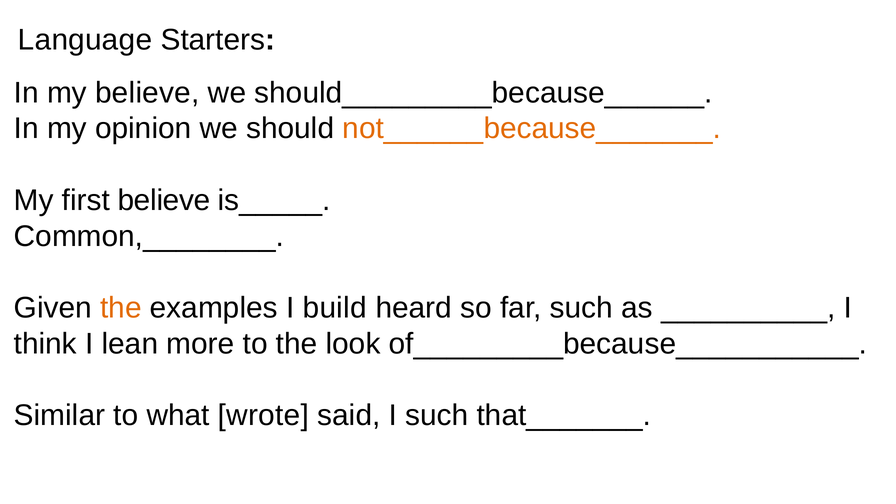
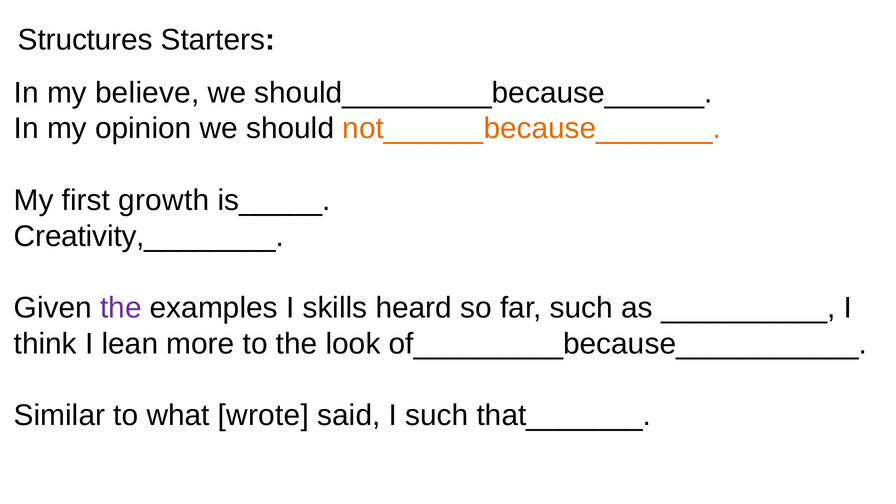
Language: Language -> Structures
first believe: believe -> growth
Common,________: Common,________ -> Creativity,________
the at (121, 308) colour: orange -> purple
build: build -> skills
